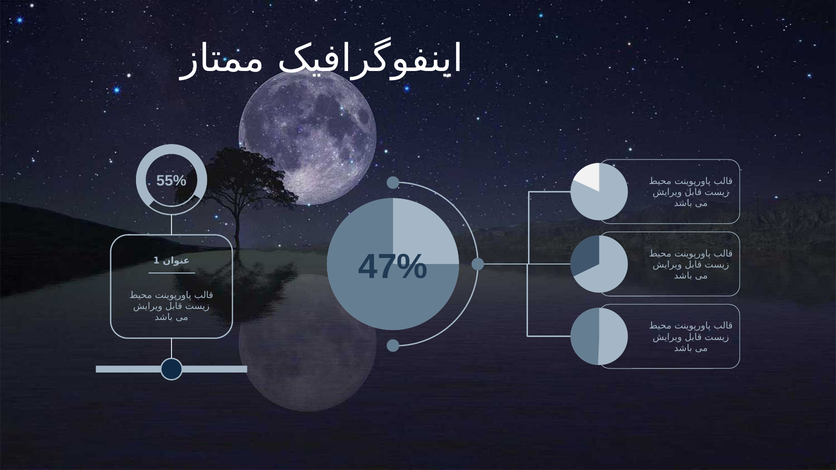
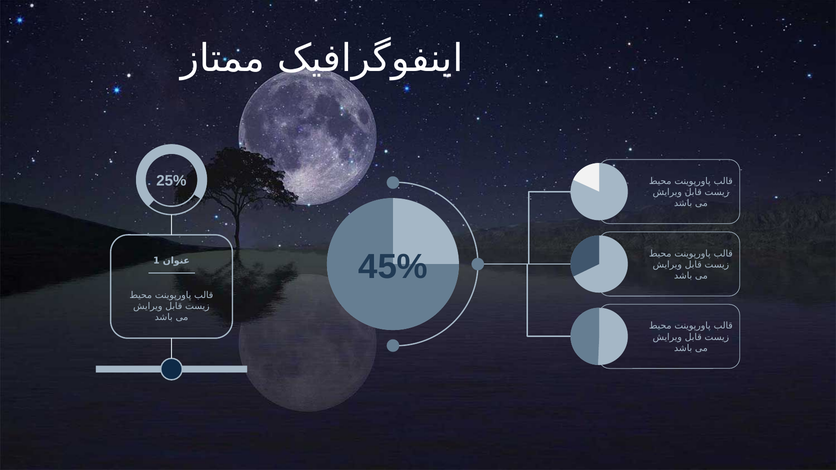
55%: 55% -> 25%
47%: 47% -> 45%
